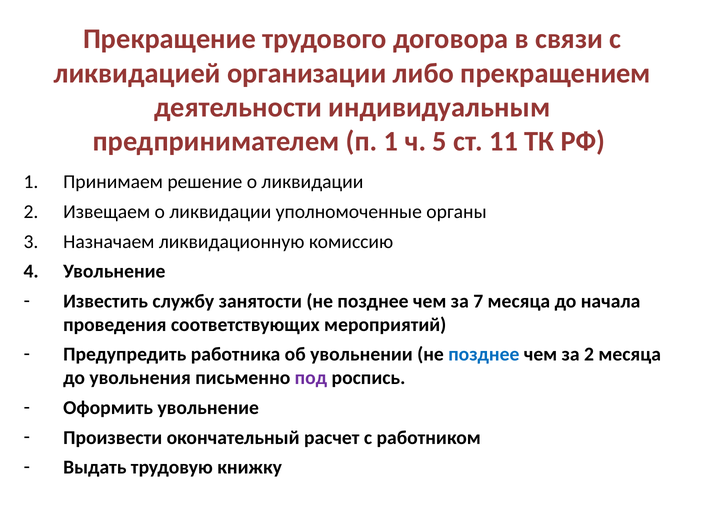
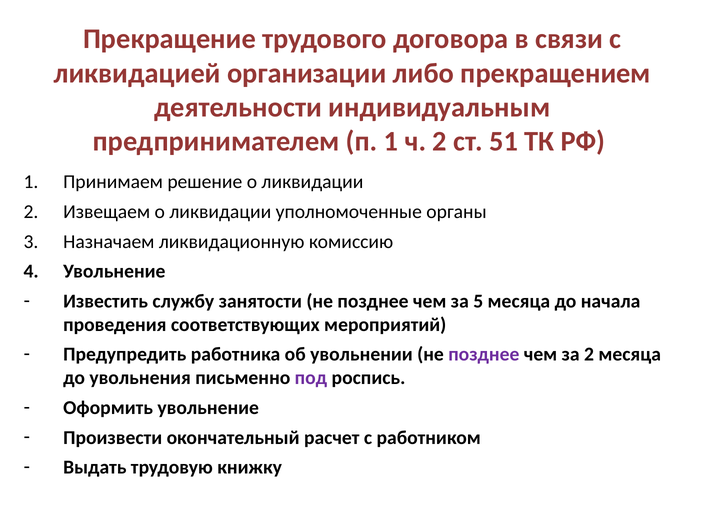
ч 5: 5 -> 2
11: 11 -> 51
7: 7 -> 5
позднее at (484, 354) colour: blue -> purple
